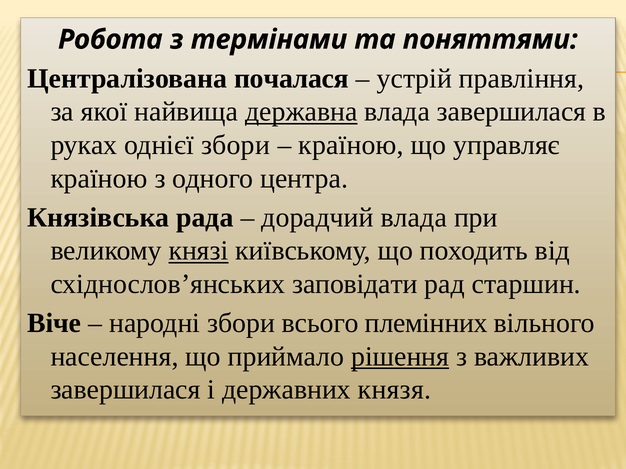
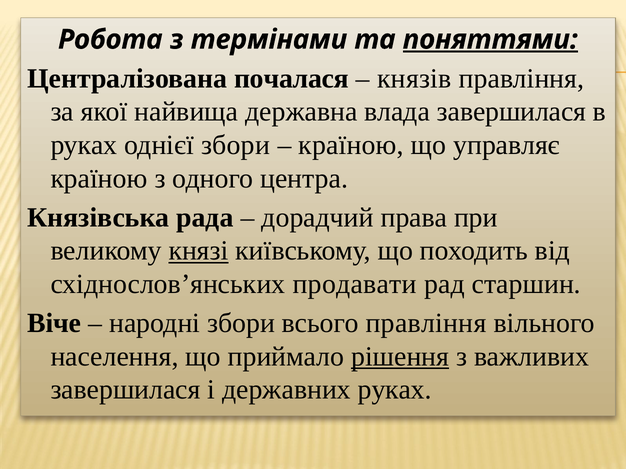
поняттями underline: none -> present
устрій: устрій -> князів
державна underline: present -> none
дорадчий влада: влада -> права
заповідати: заповідати -> продавати
всього племінних: племінних -> правління
державних князя: князя -> руках
